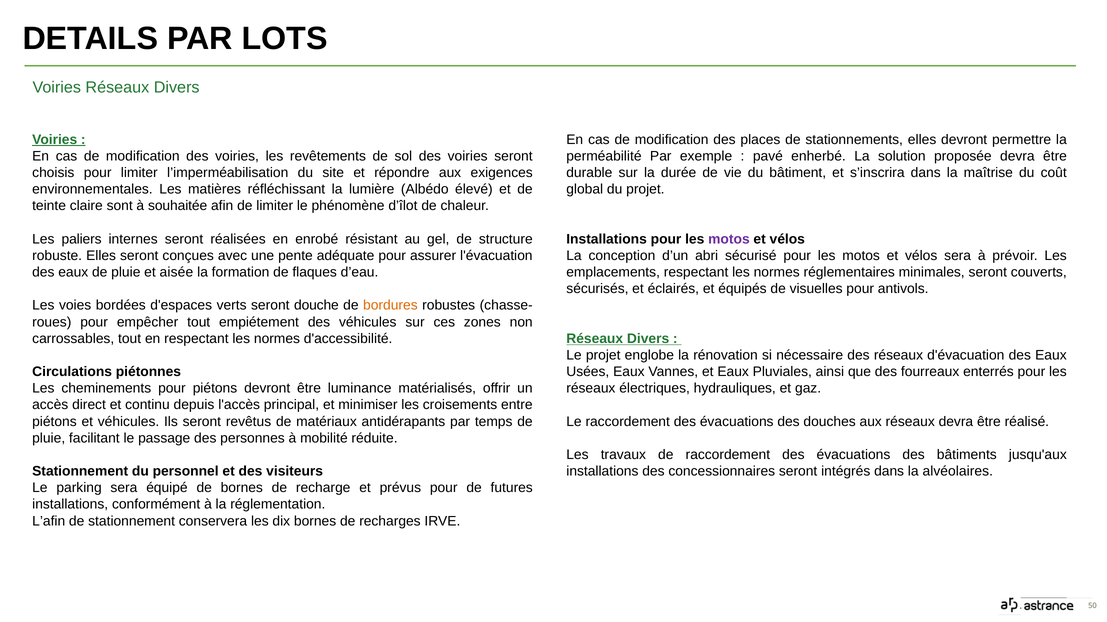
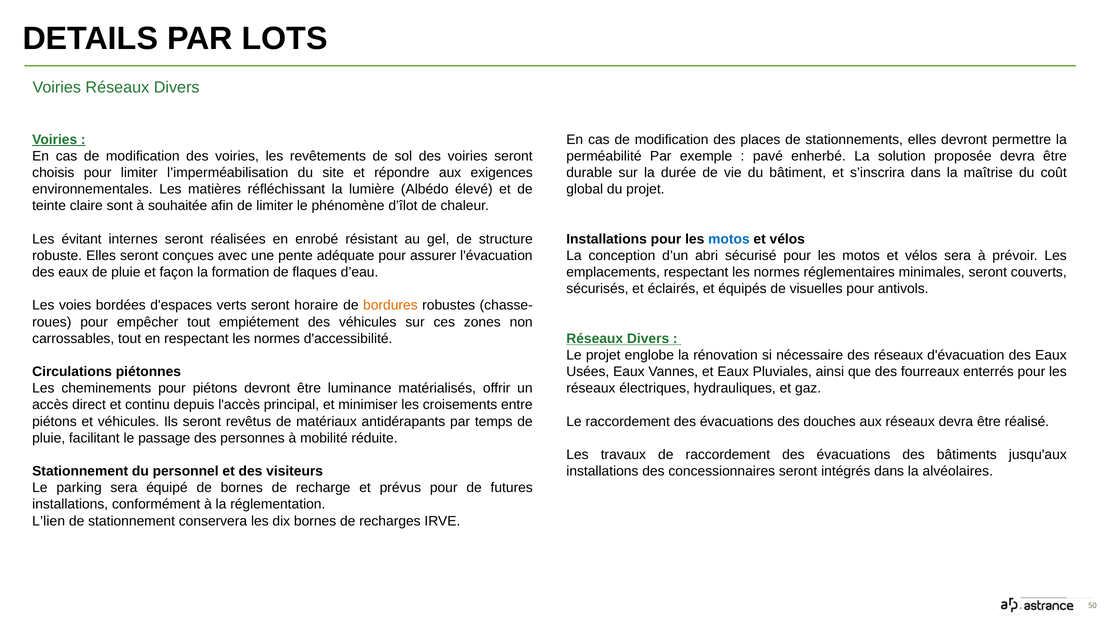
paliers: paliers -> évitant
motos at (729, 239) colour: purple -> blue
aisée: aisée -> façon
douche: douche -> horaire
L’afin: L’afin -> L’lien
